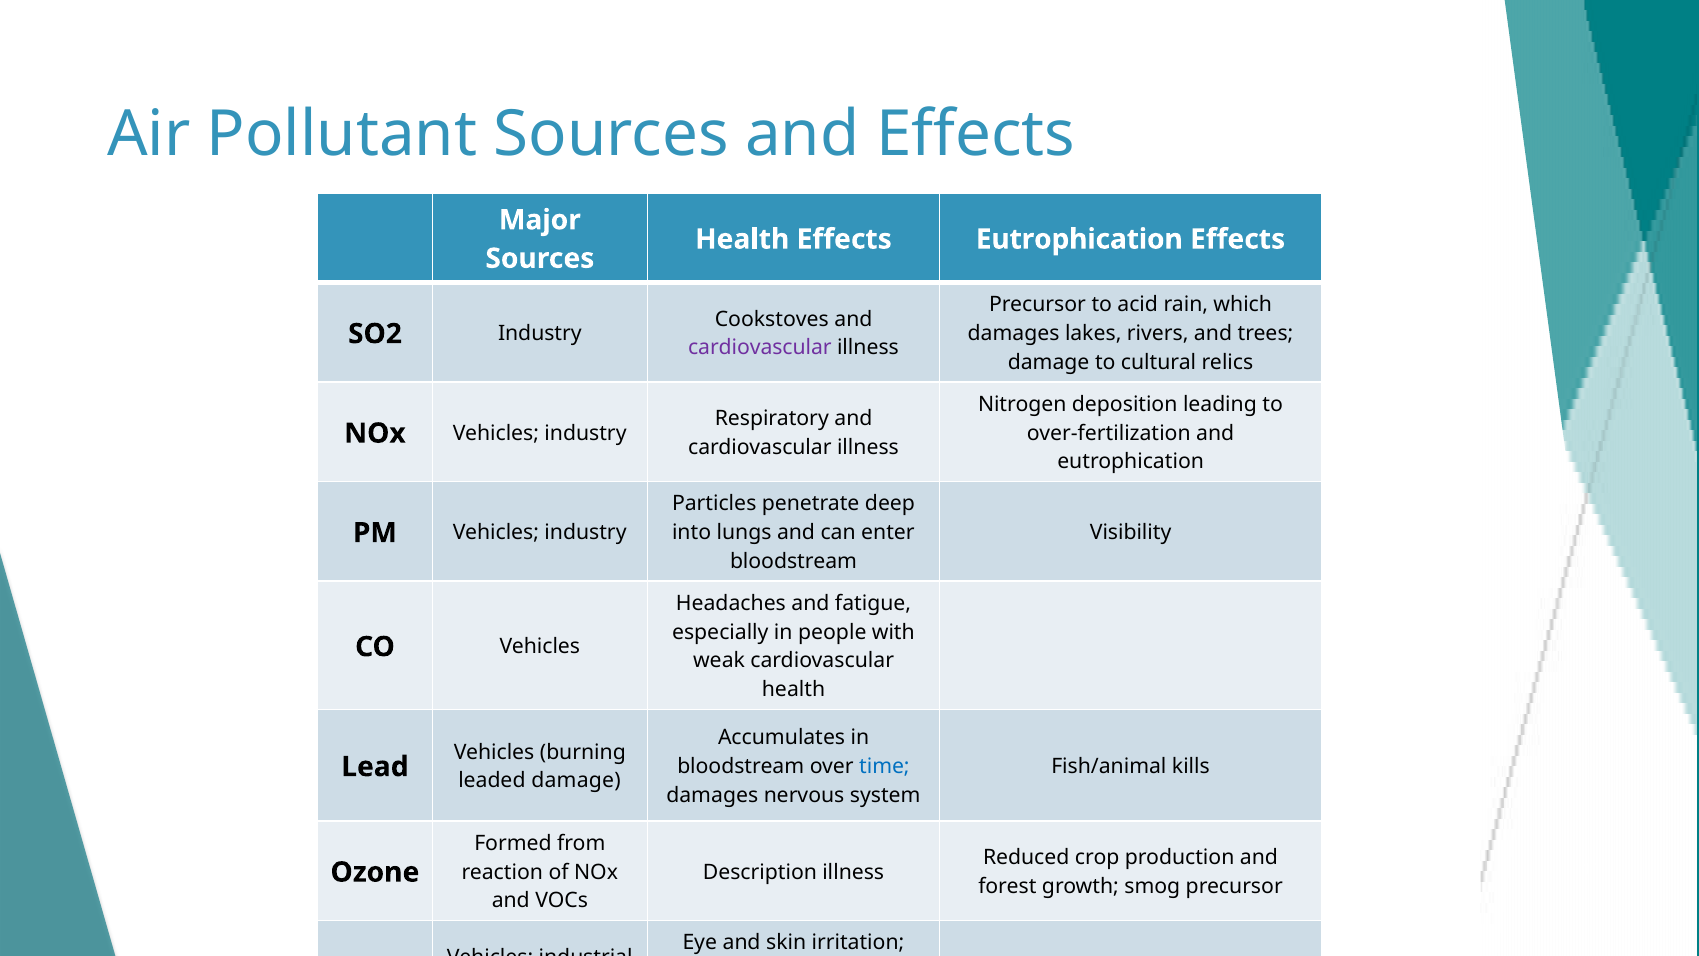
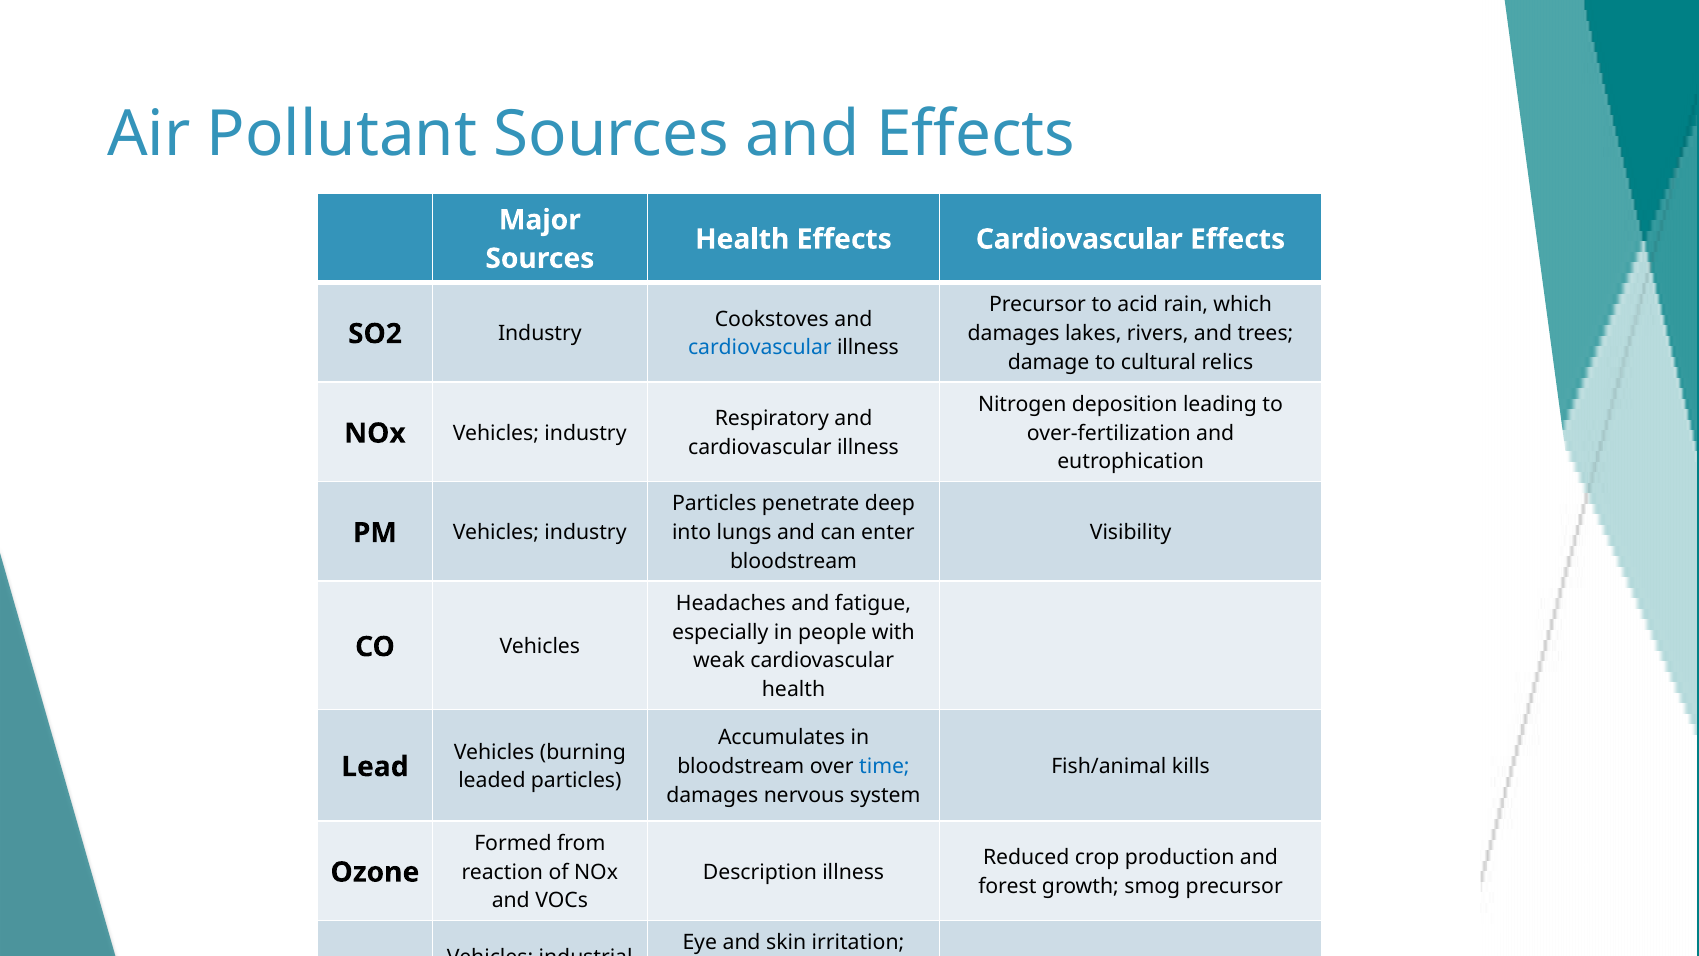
Effects Eutrophication: Eutrophication -> Cardiovascular
cardiovascular at (760, 348) colour: purple -> blue
leaded damage: damage -> particles
